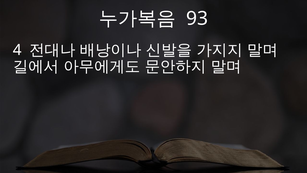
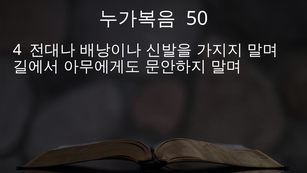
93: 93 -> 50
